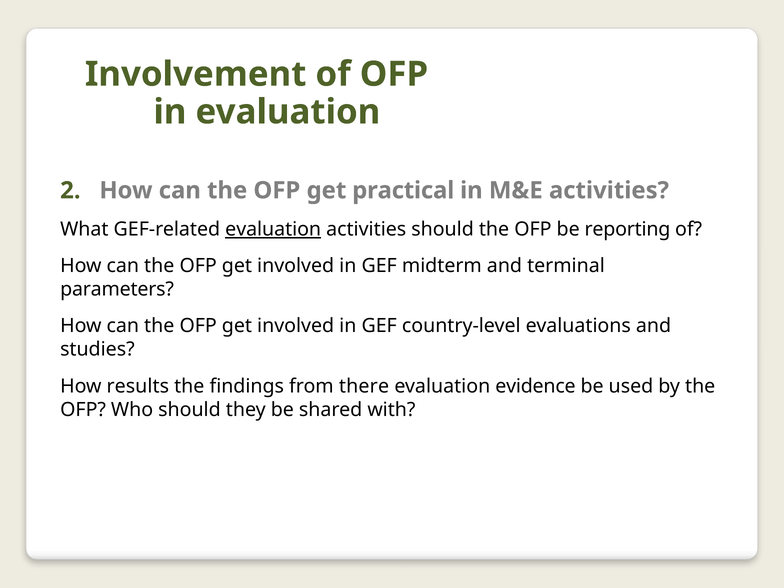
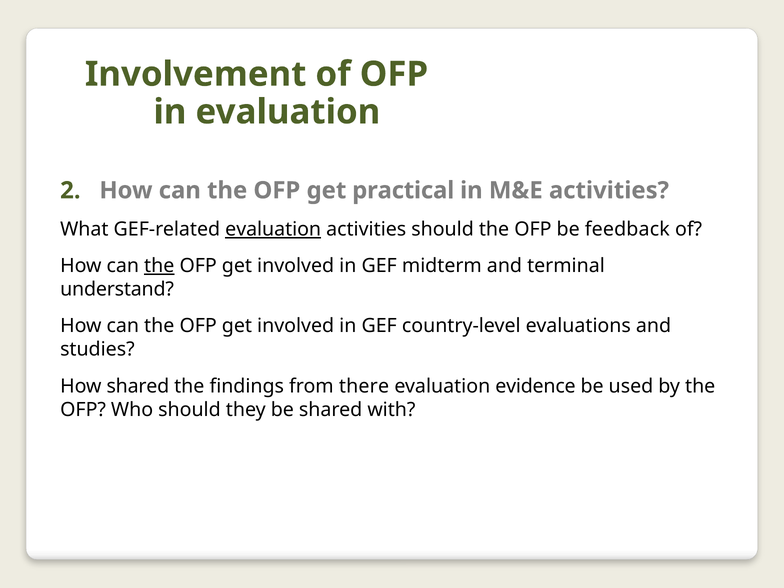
reporting: reporting -> feedback
the at (159, 266) underline: none -> present
parameters: parameters -> understand
How results: results -> shared
